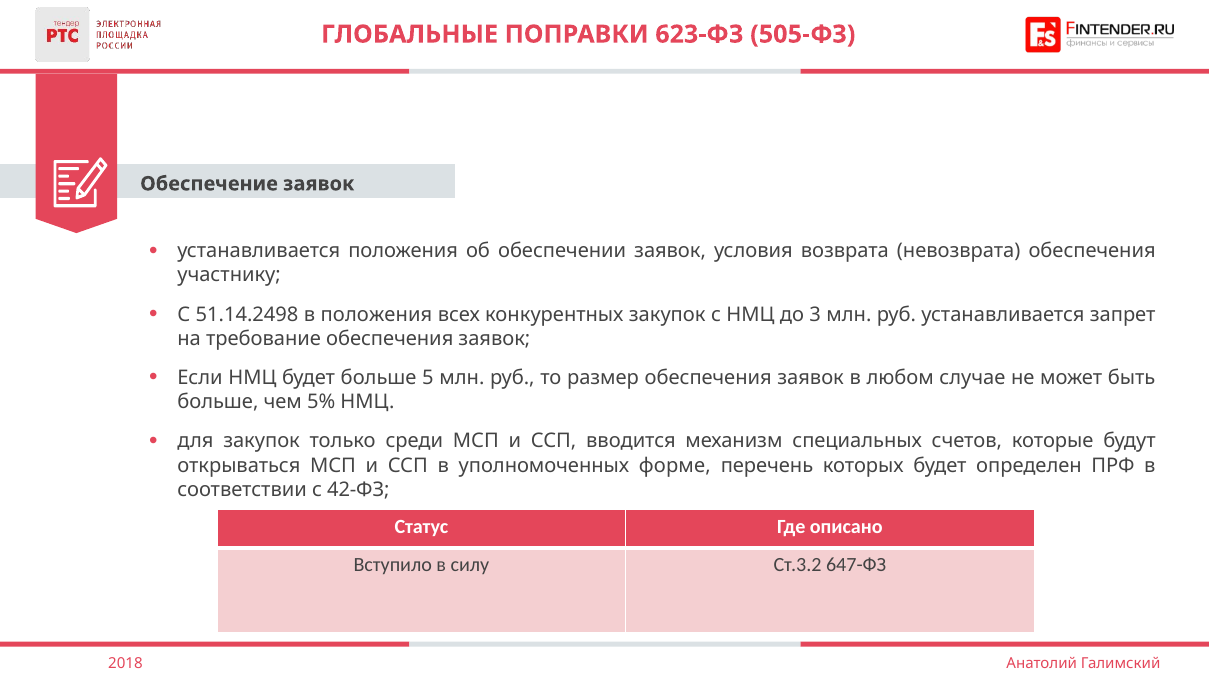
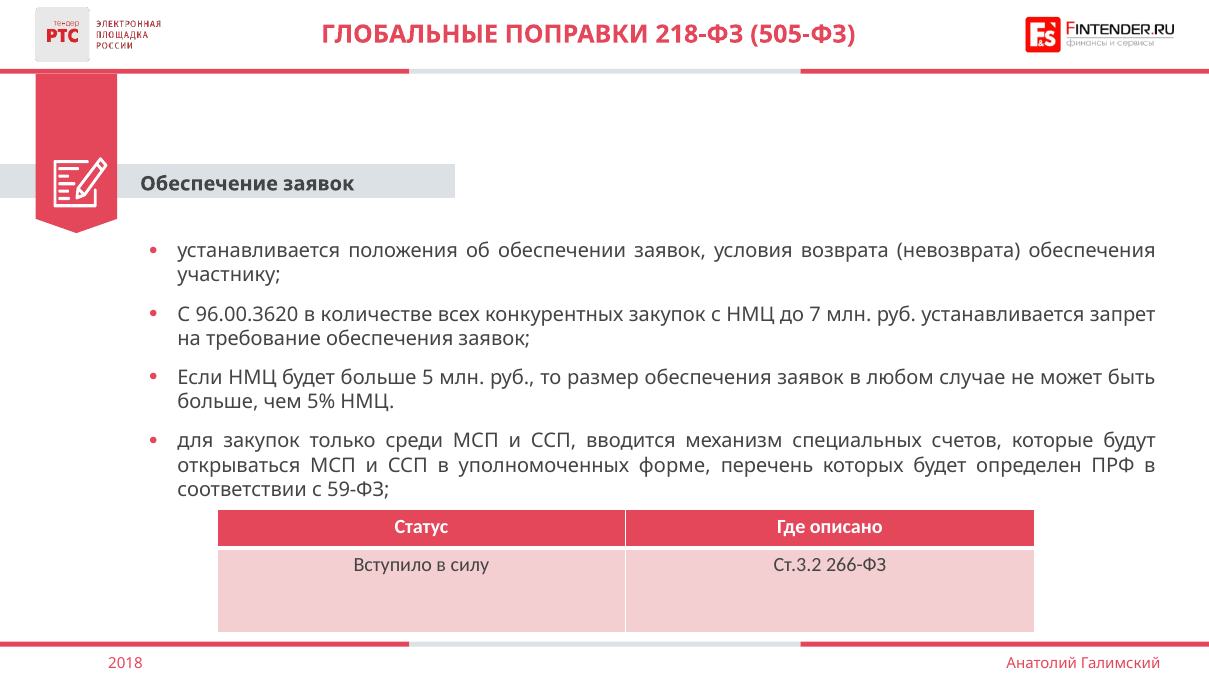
623-ФЗ: 623-ФЗ -> 218-ФЗ
51.14.2498: 51.14.2498 -> 96.00.3620
в положения: положения -> количестве
3: 3 -> 7
42-ФЗ: 42-ФЗ -> 59-ФЗ
647-ФЗ: 647-ФЗ -> 266-ФЗ
